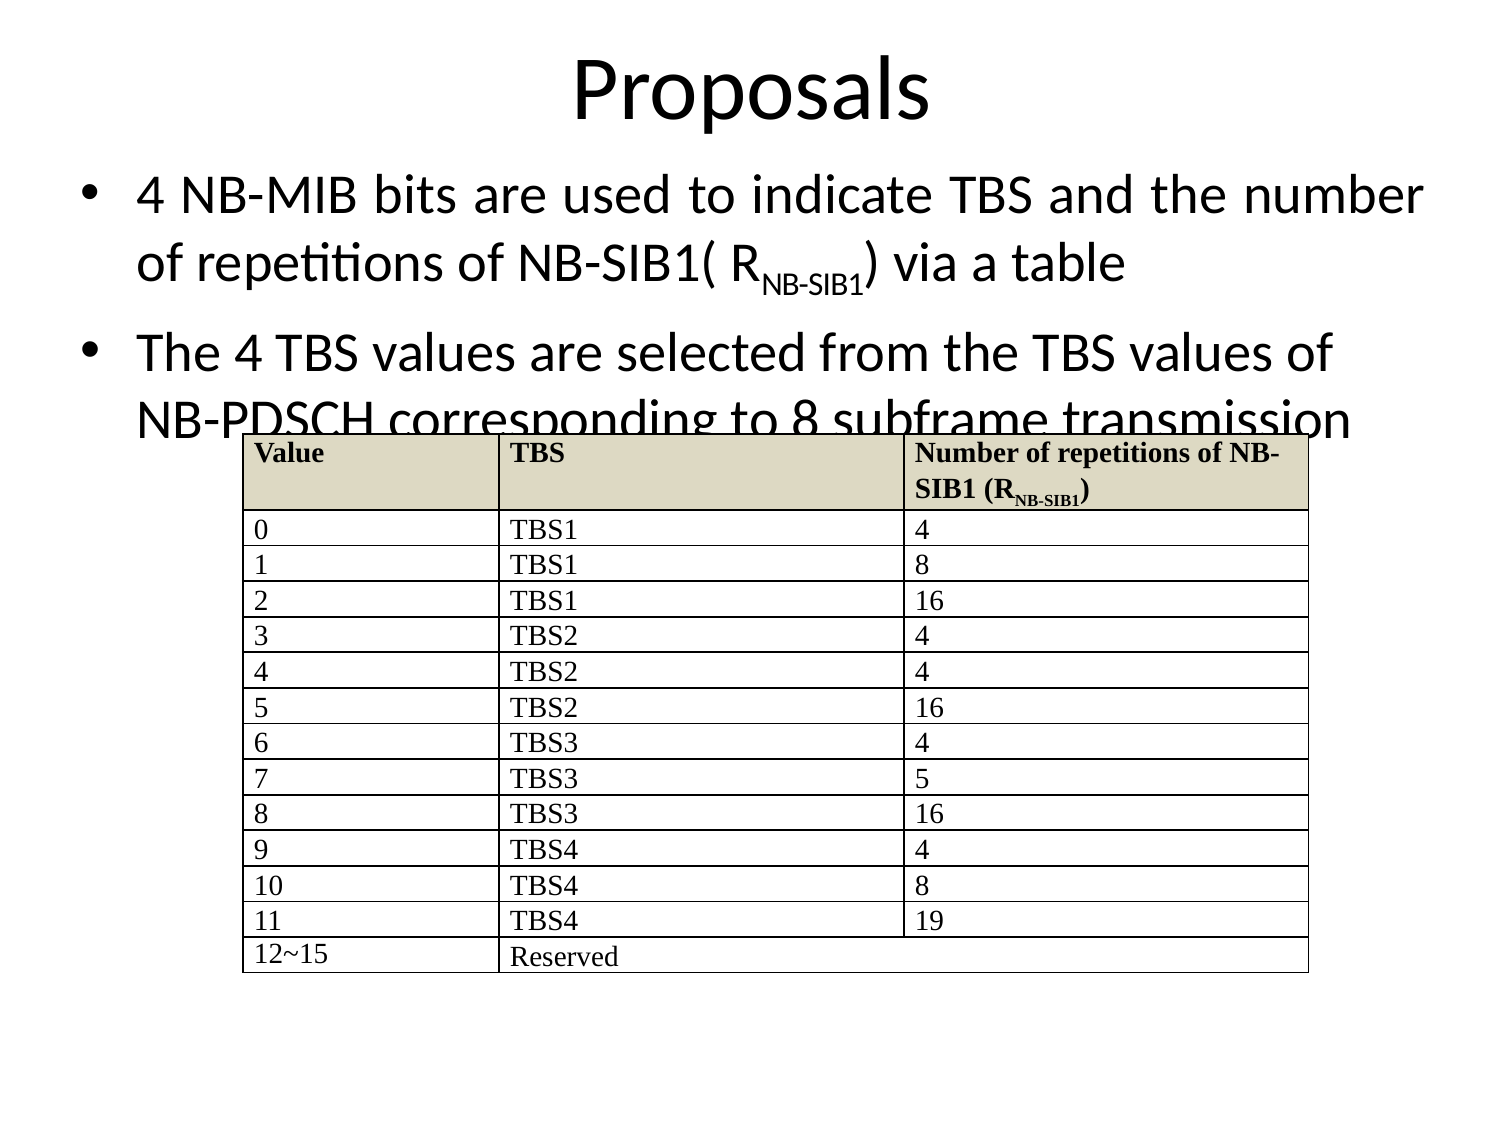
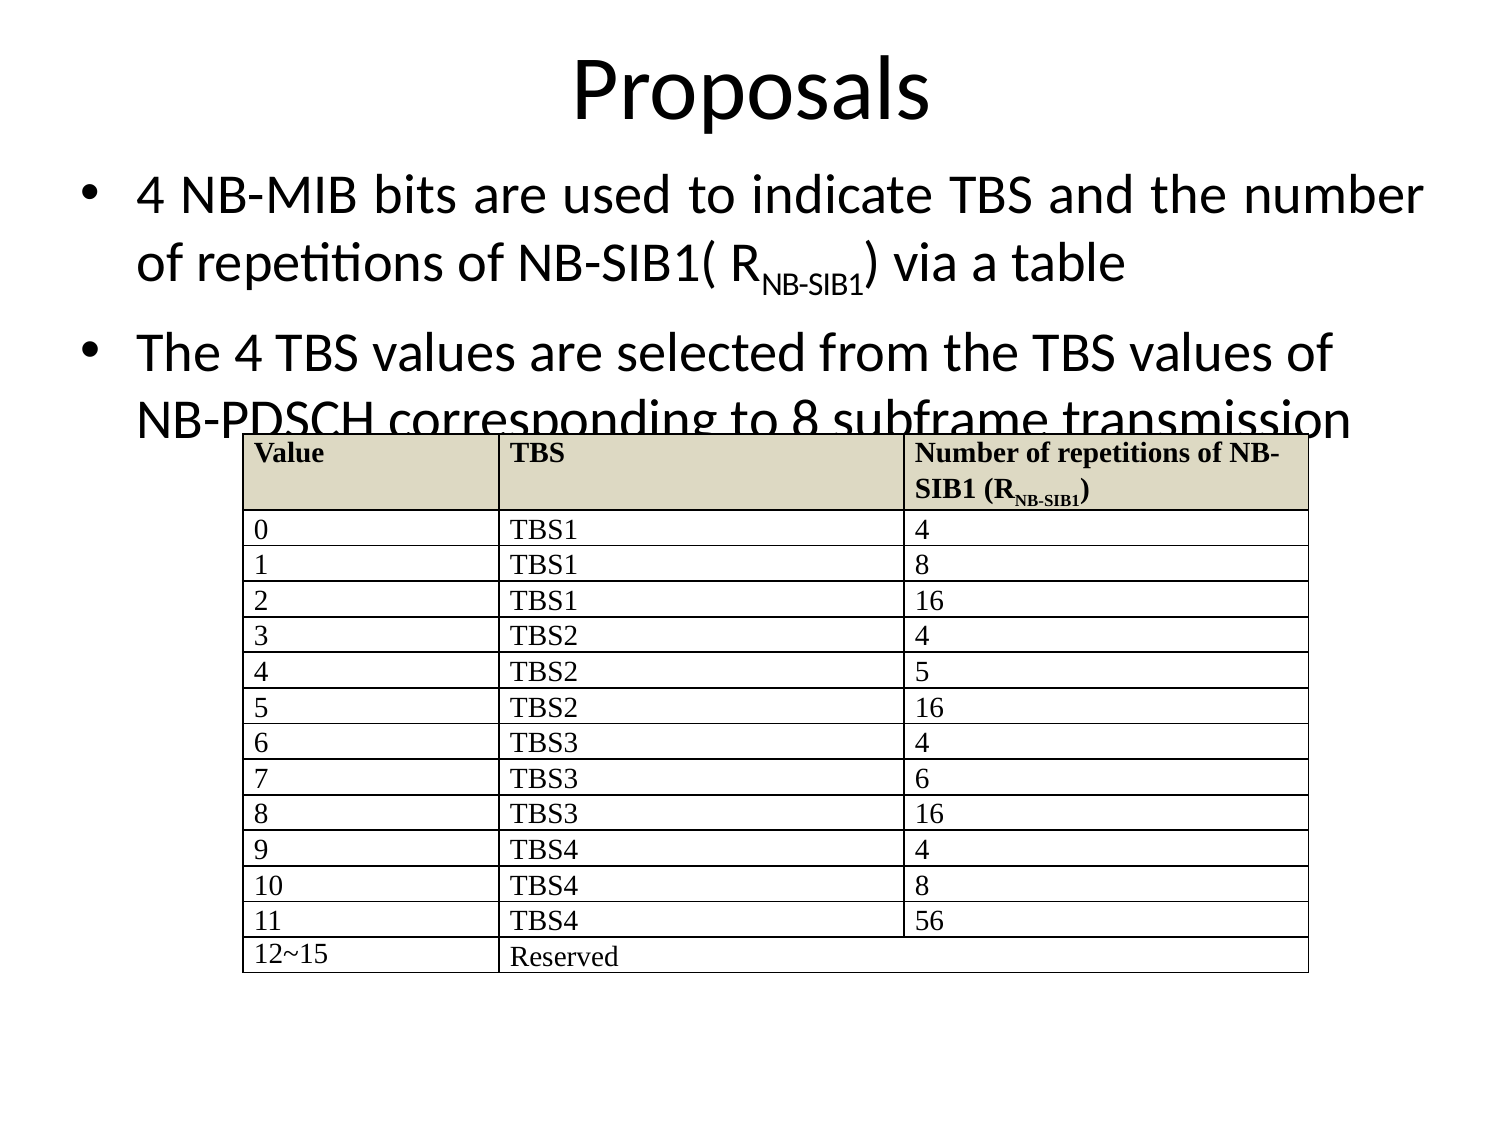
4 TBS2 4: 4 -> 5
TBS3 5: 5 -> 6
19: 19 -> 56
